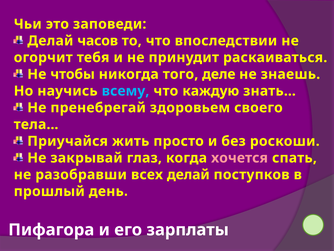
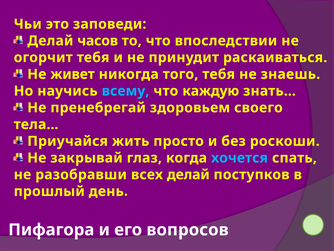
чтобы: чтобы -> живет
того деле: деле -> тебя
хочется colour: pink -> light blue
зарплаты: зарплаты -> вопросов
